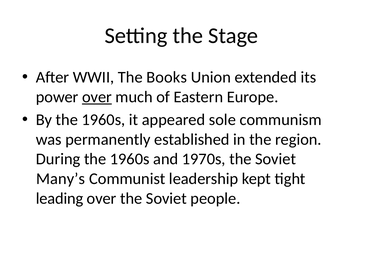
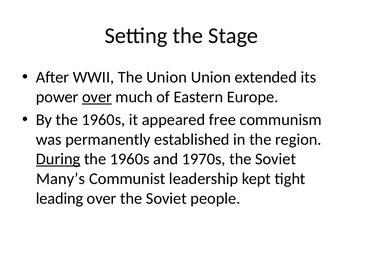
The Books: Books -> Union
sole: sole -> free
During underline: none -> present
